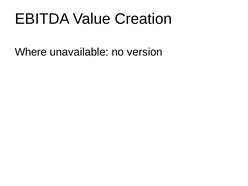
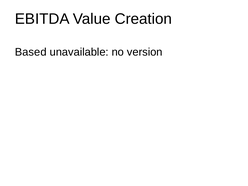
Where: Where -> Based
